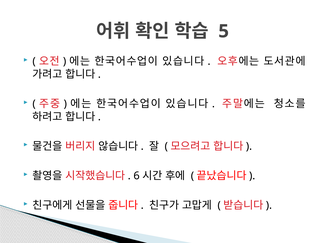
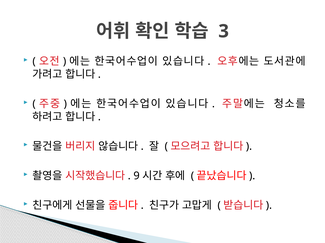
5: 5 -> 3
6: 6 -> 9
